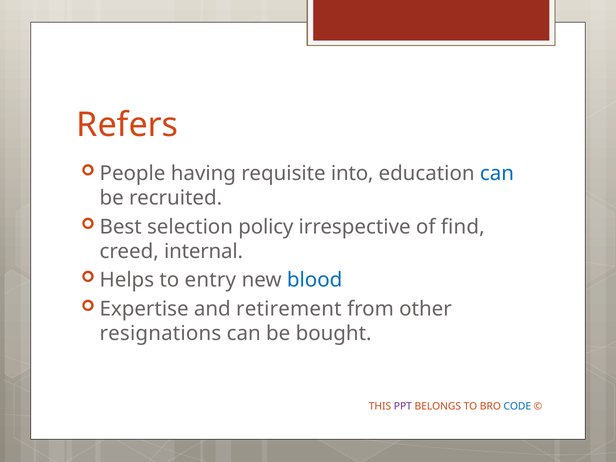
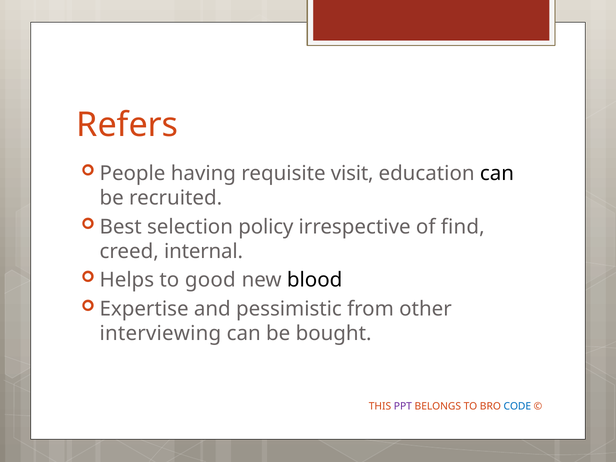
into: into -> visit
can at (497, 173) colour: blue -> black
entry: entry -> good
blood colour: blue -> black
retirement: retirement -> pessimistic
resignations: resignations -> interviewing
